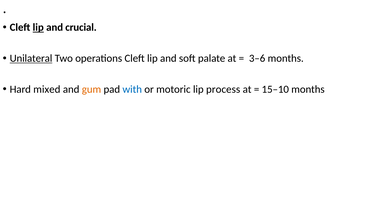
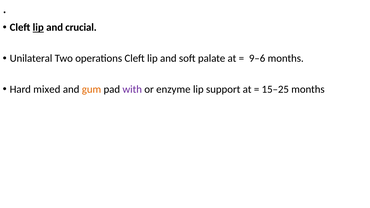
Unilateral underline: present -> none
3–6: 3–6 -> 9–6
with colour: blue -> purple
motoric: motoric -> enzyme
process: process -> support
15–10: 15–10 -> 15–25
